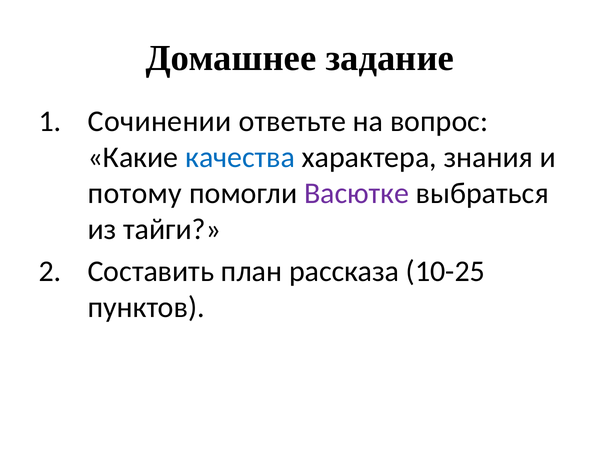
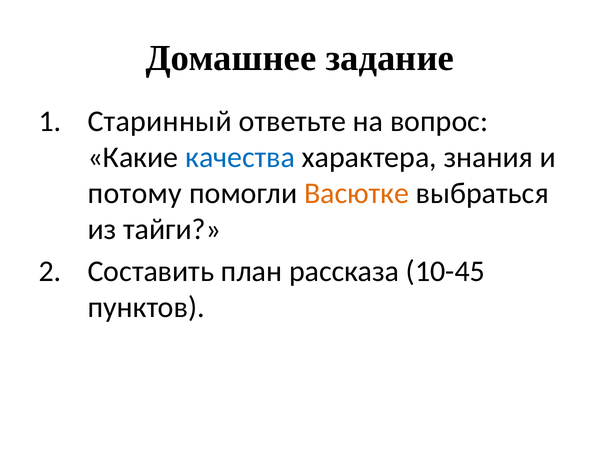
Сочинении: Сочинении -> Старинный
Васютке colour: purple -> orange
10-25: 10-25 -> 10-45
